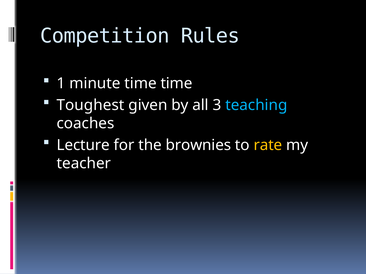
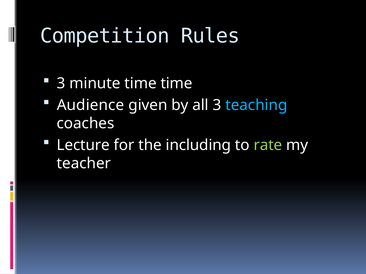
1 at (61, 83): 1 -> 3
Toughest: Toughest -> Audience
brownies: brownies -> including
rate colour: yellow -> light green
